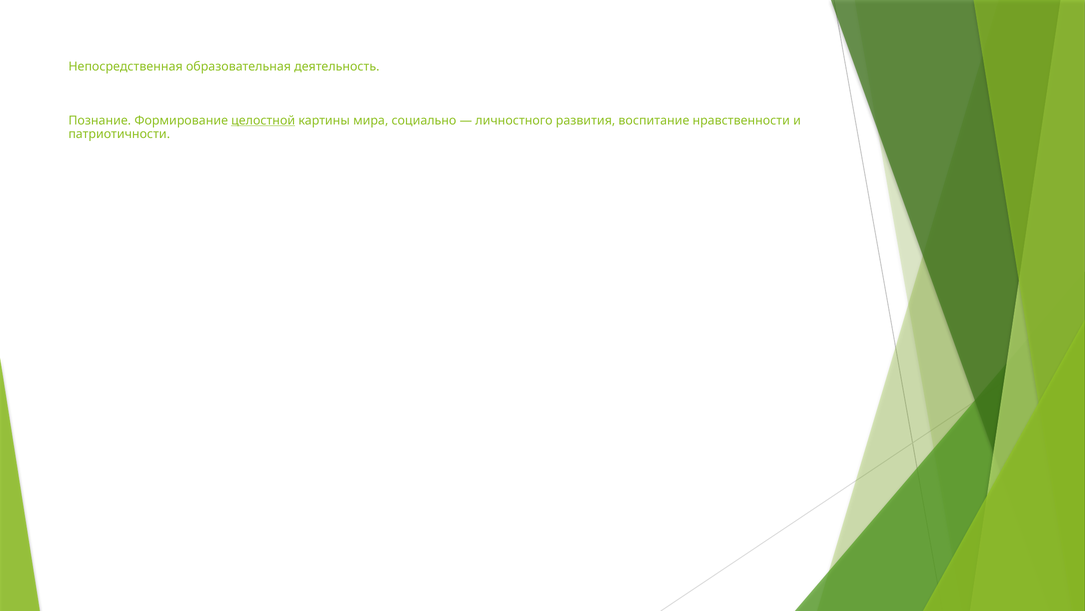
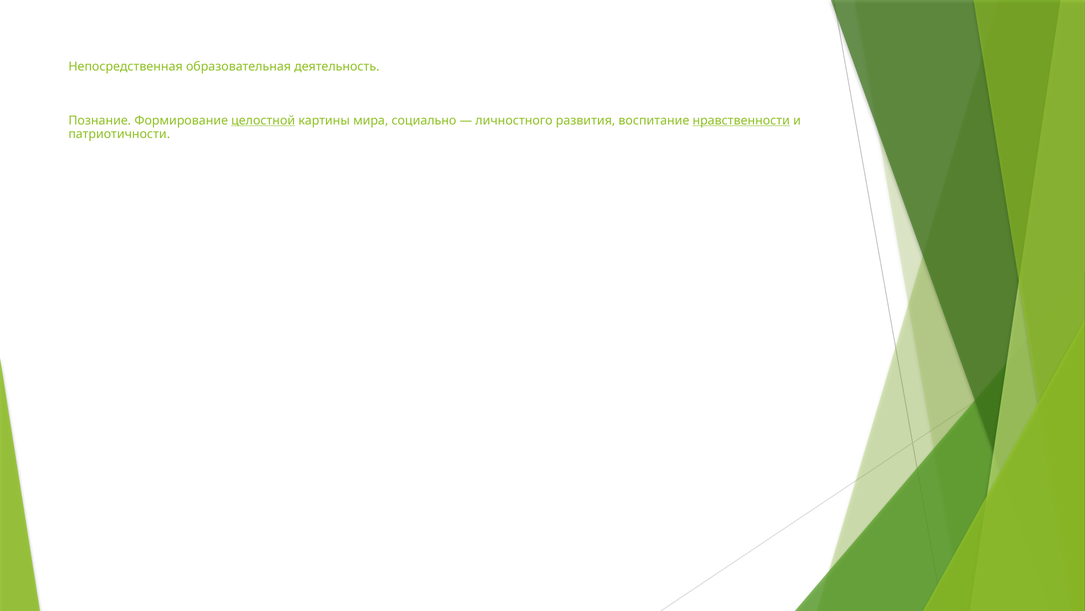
нравственности underline: none -> present
